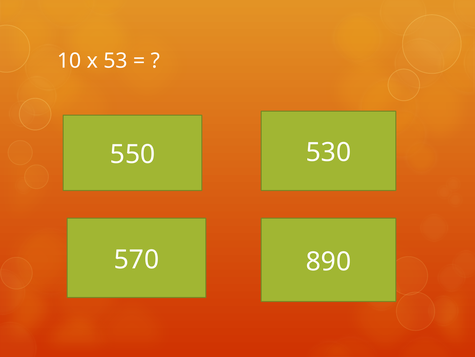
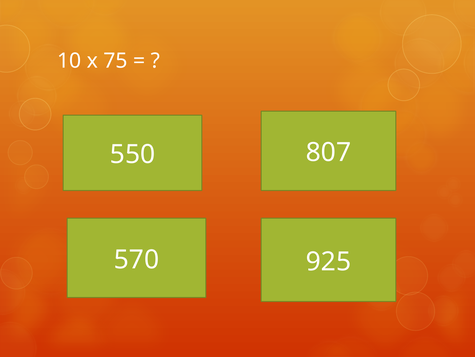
53: 53 -> 75
530: 530 -> 807
890: 890 -> 925
